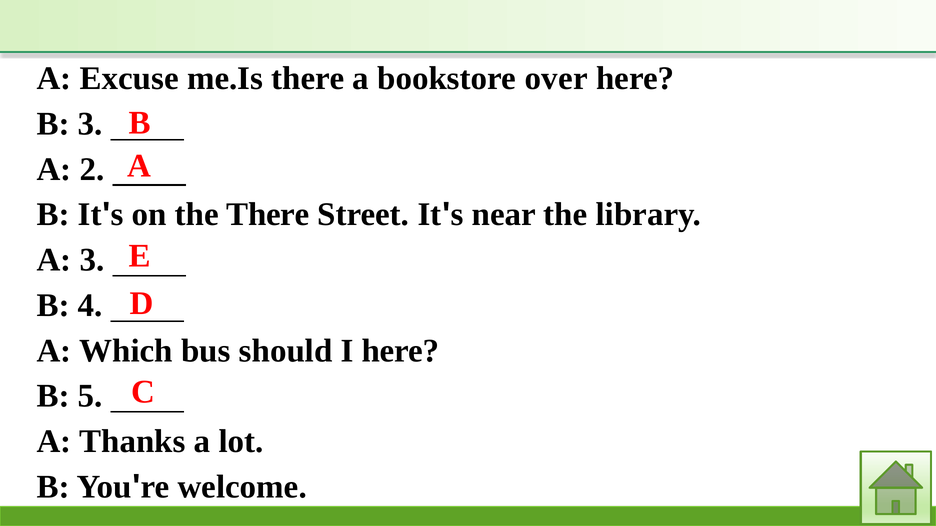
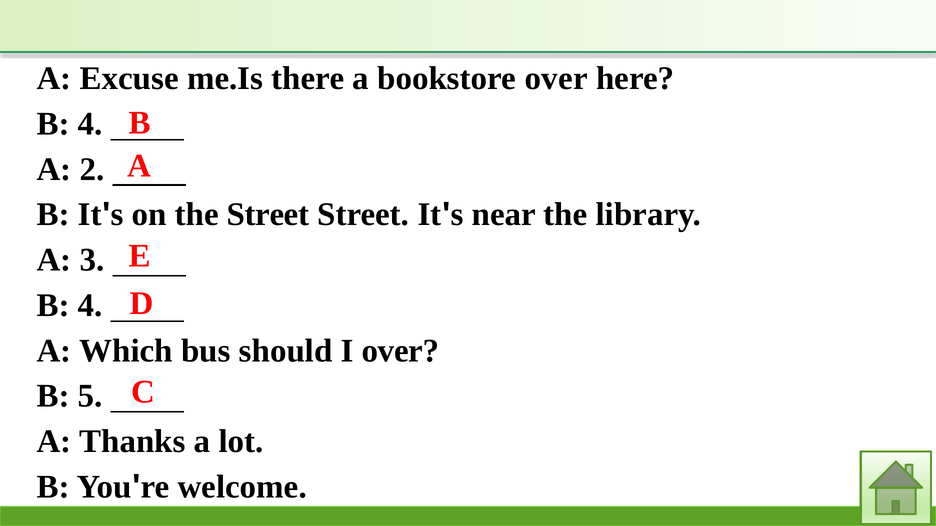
3 at (90, 124): 3 -> 4
the There: There -> Street
I here: here -> over
